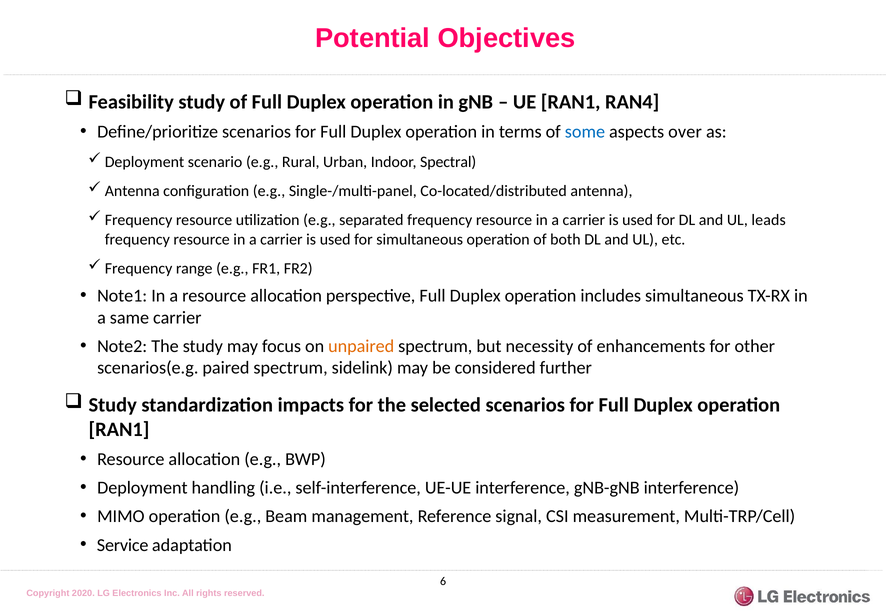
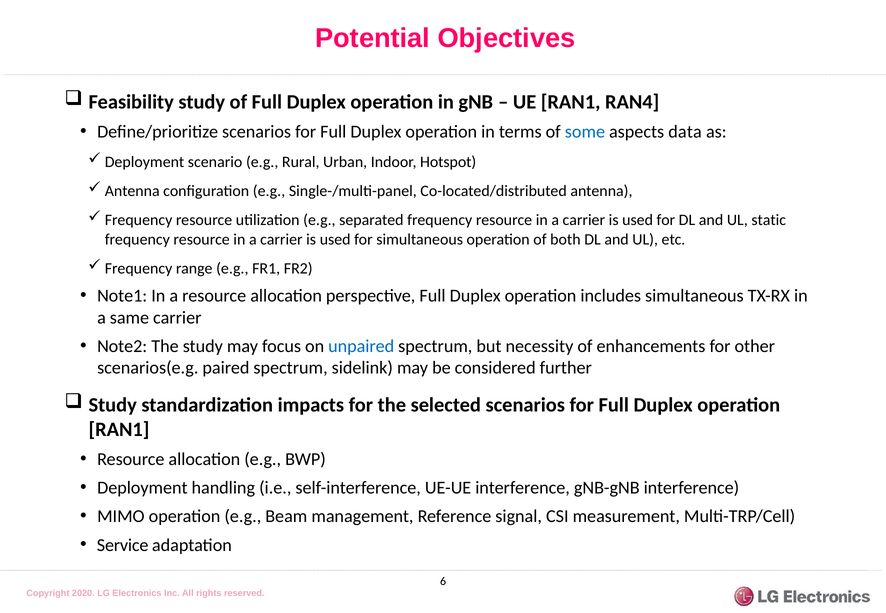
over: over -> data
Spectral: Spectral -> Hotspot
leads: leads -> static
unpaired colour: orange -> blue
